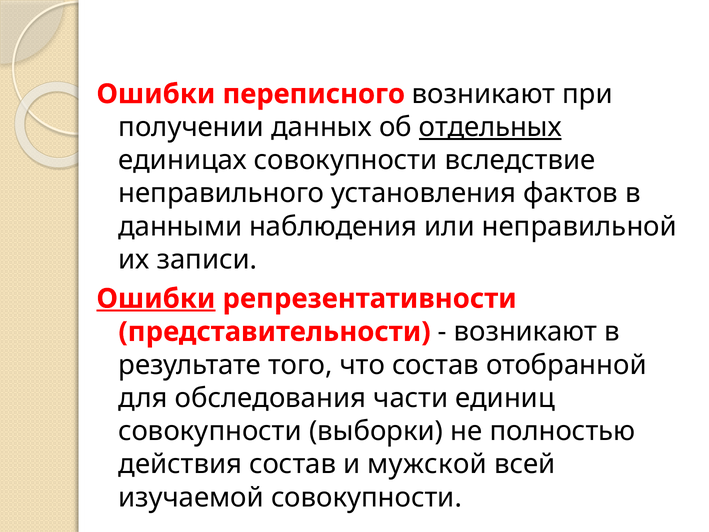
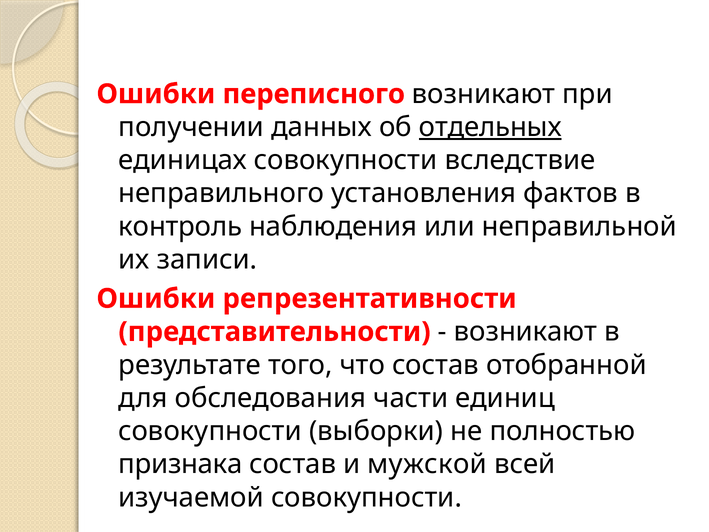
данными: данными -> контроль
Ошибки at (156, 299) underline: present -> none
действия: действия -> признака
